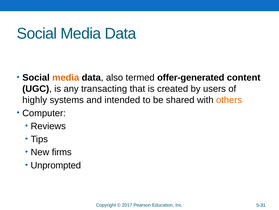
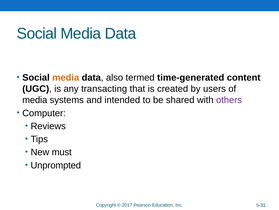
offer-generated: offer-generated -> time-generated
highly at (35, 100): highly -> media
others colour: orange -> purple
firms: firms -> must
